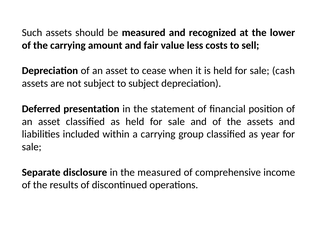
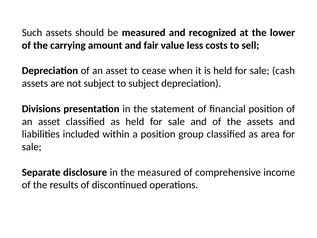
Deferred: Deferred -> Divisions
a carrying: carrying -> position
year: year -> area
